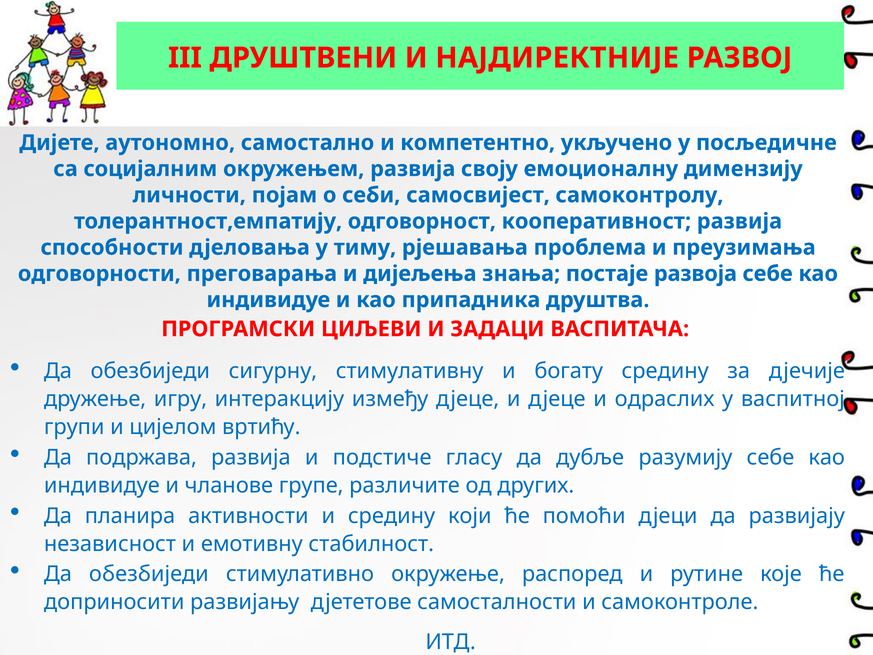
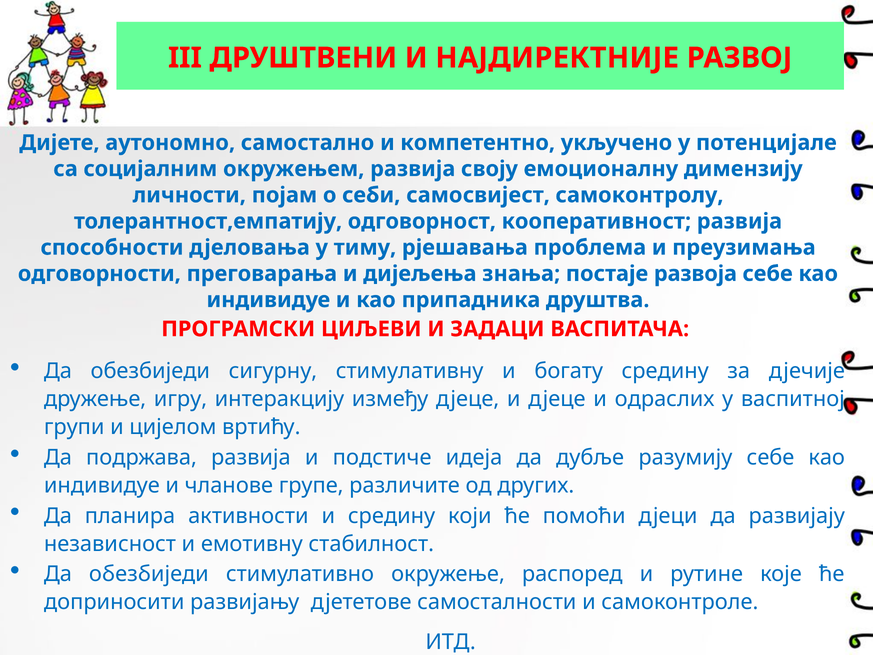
посљедичне: посљедичне -> потенцијале
гласу: гласу -> идеја
